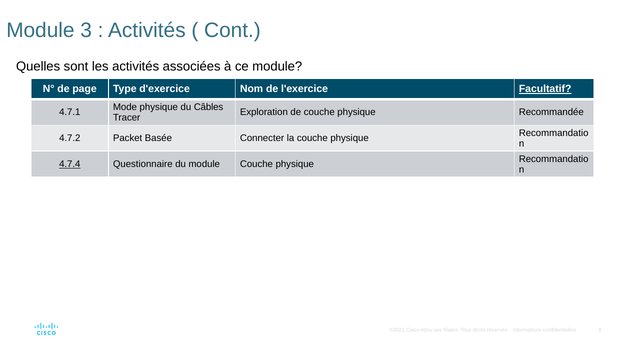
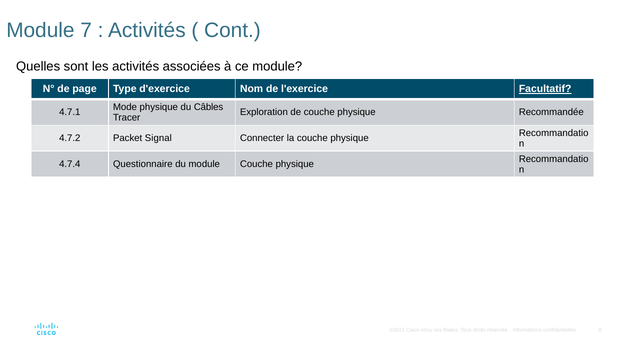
3: 3 -> 7
Basée: Basée -> Signal
4.7.4 underline: present -> none
